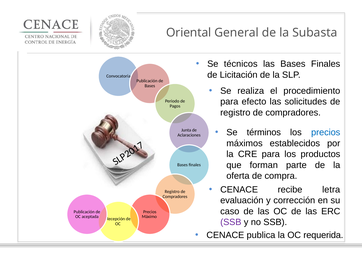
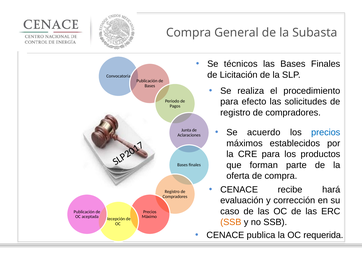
Oriental at (189, 33): Oriental -> Compra
términos: términos -> acuerdo
letra: letra -> hará
SSB at (231, 222) colour: purple -> orange
